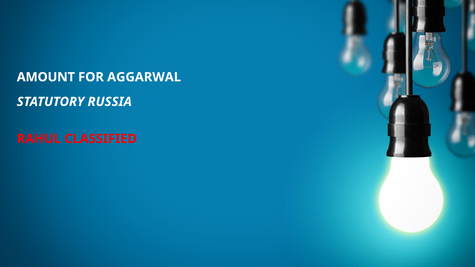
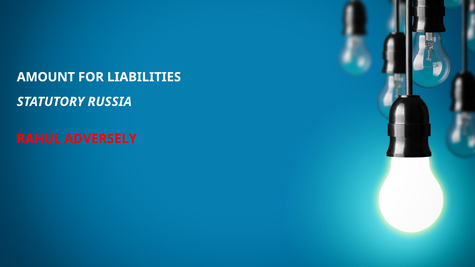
AGGARWAL: AGGARWAL -> LIABILITIES
CLASSIFIED: CLASSIFIED -> ADVERSELY
